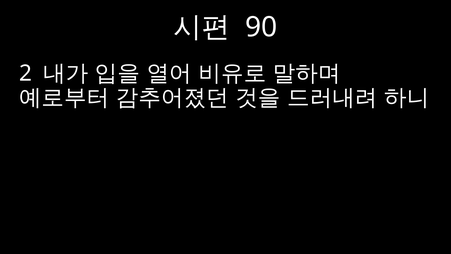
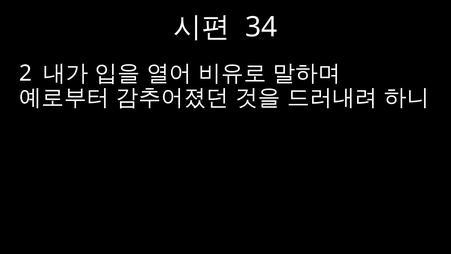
90: 90 -> 34
